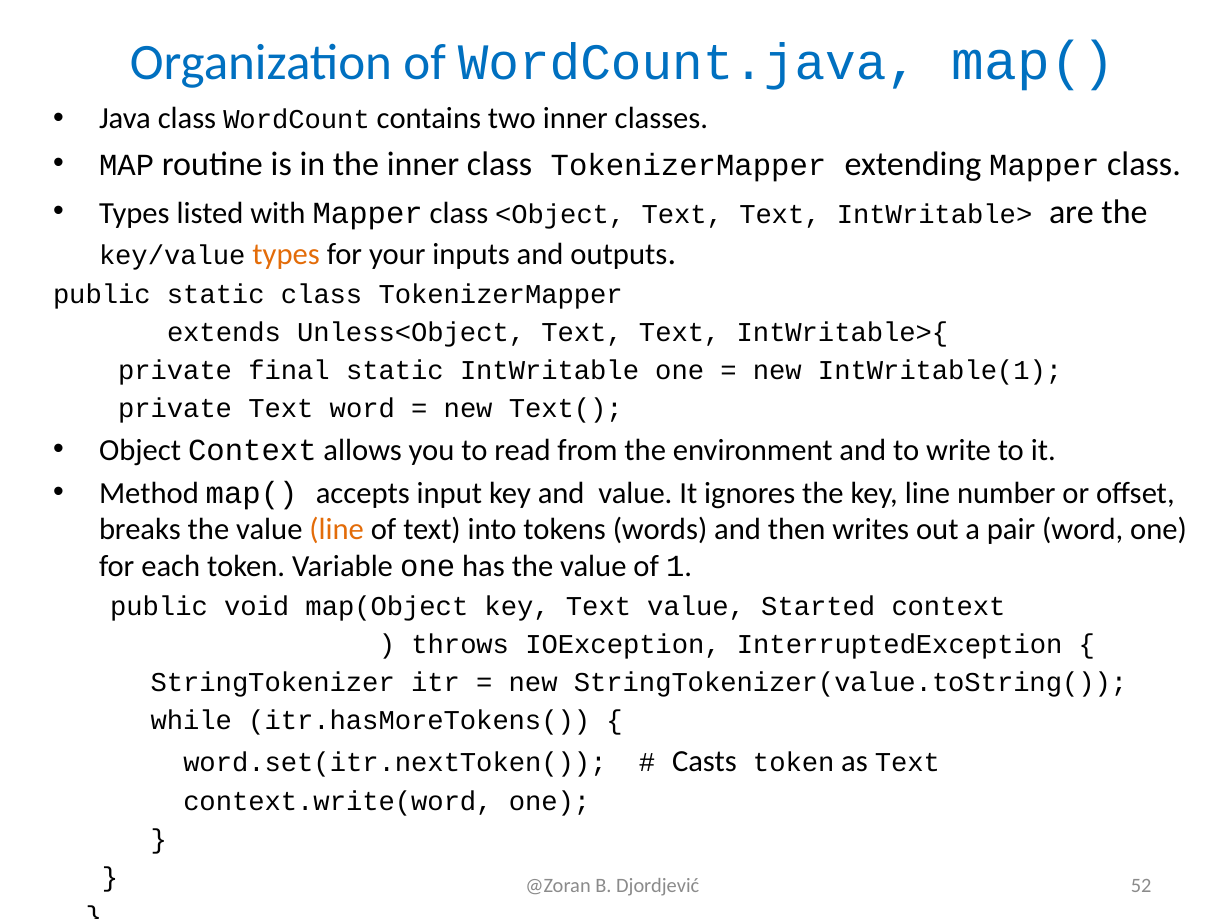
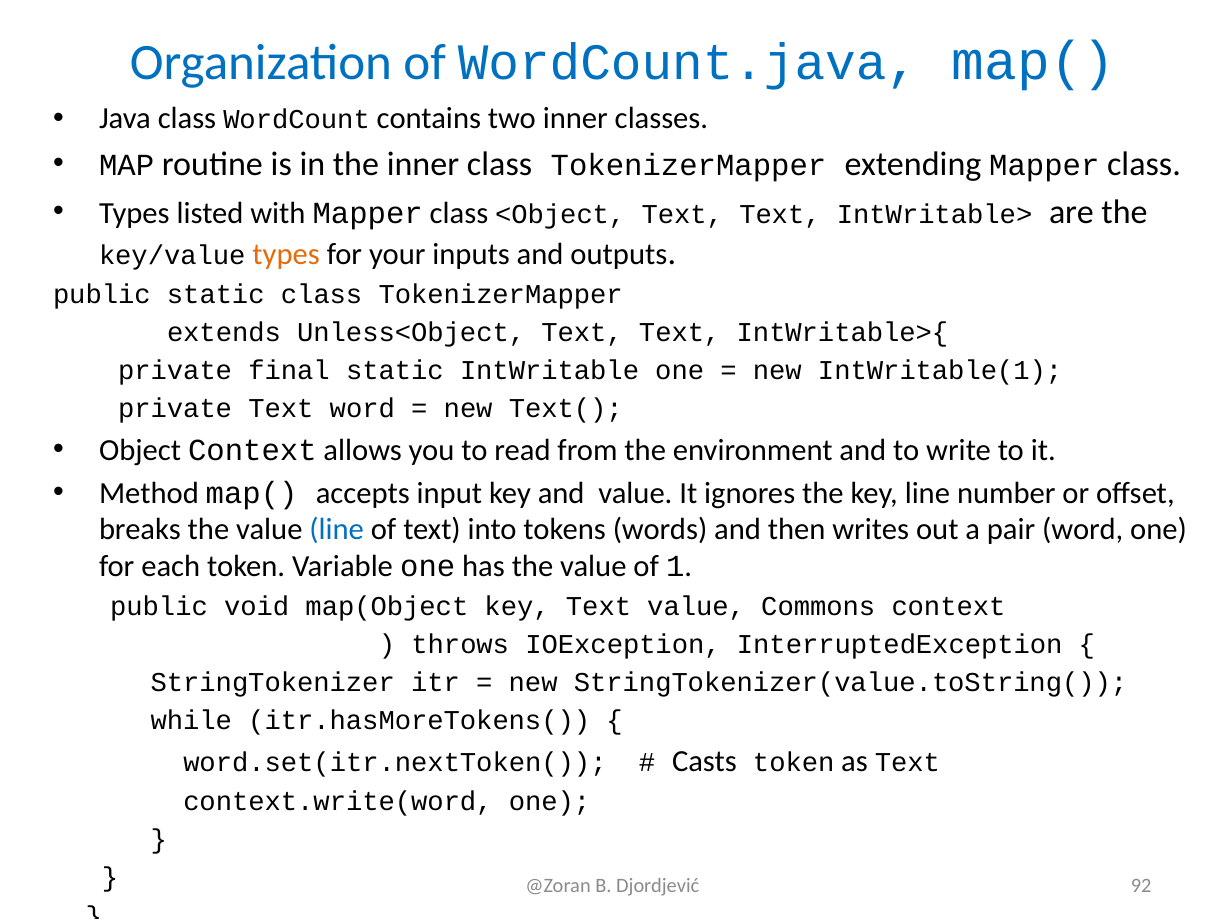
line at (337, 530) colour: orange -> blue
Started: Started -> Commons
52: 52 -> 92
